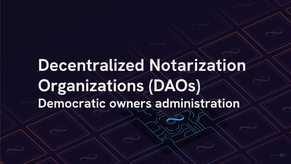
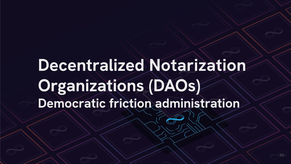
owners: owners -> friction
